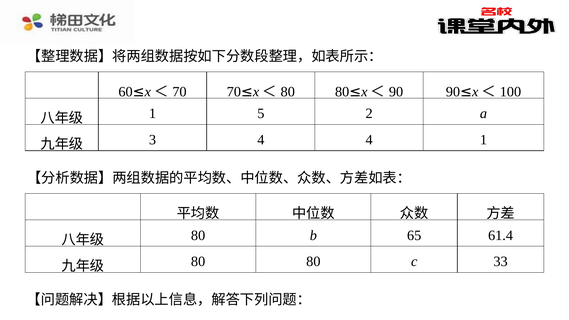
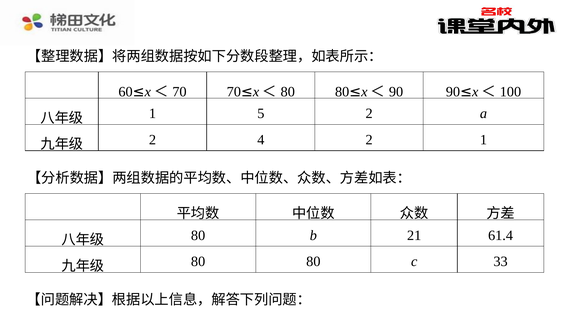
3 at (153, 140): 3 -> 2
4 4: 4 -> 2
65: 65 -> 21
